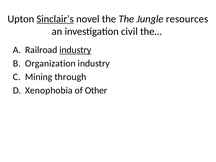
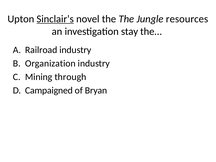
civil: civil -> stay
industry at (75, 50) underline: present -> none
Xenophobia: Xenophobia -> Campaigned
Other: Other -> Bryan
